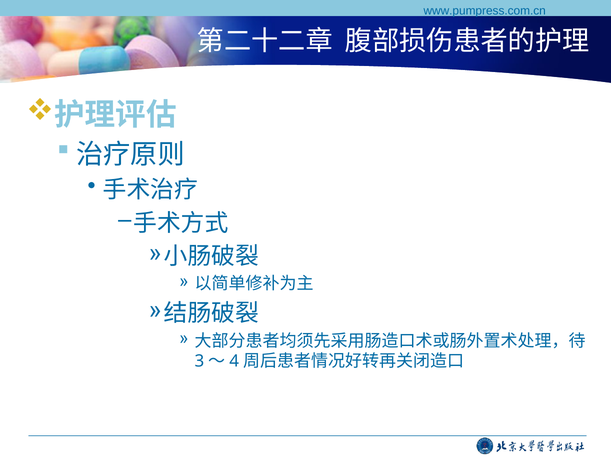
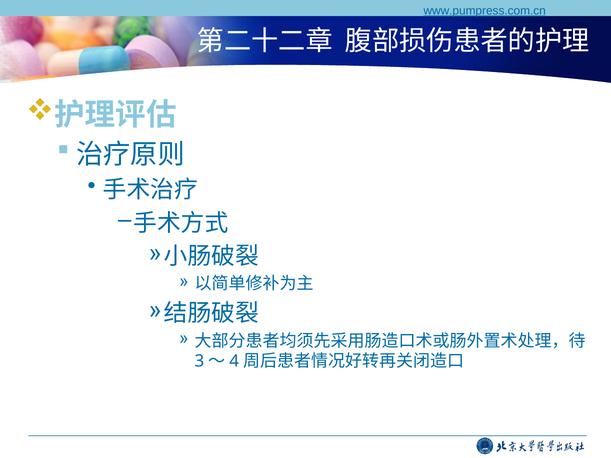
www.pumpress.com.cn underline: none -> present
